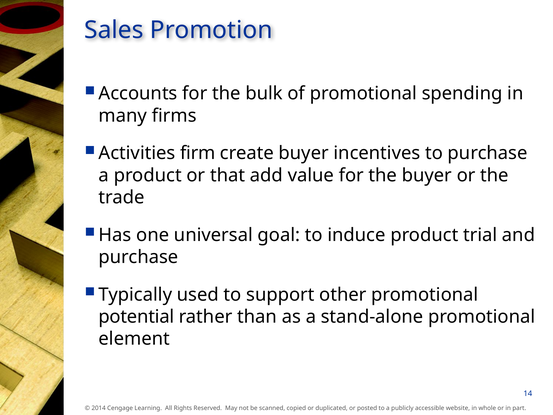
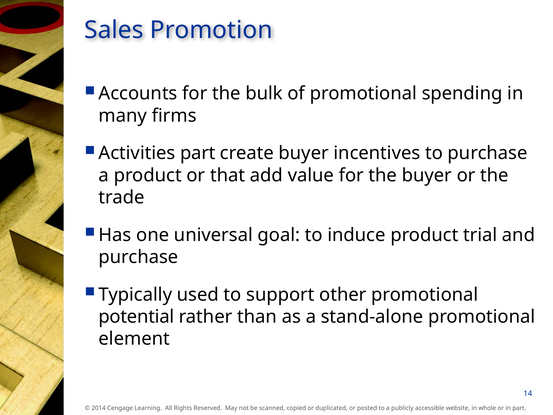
Activities firm: firm -> part
